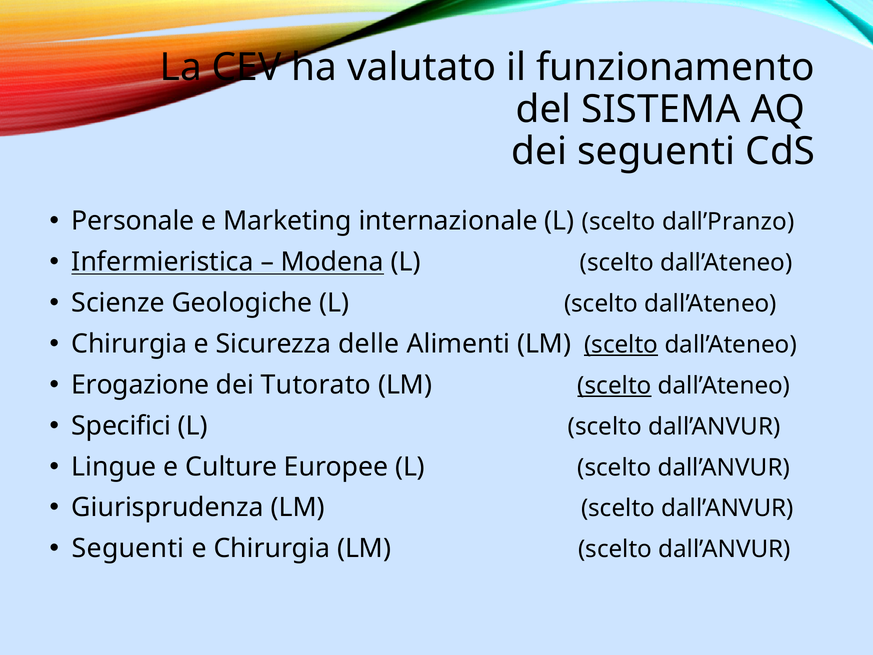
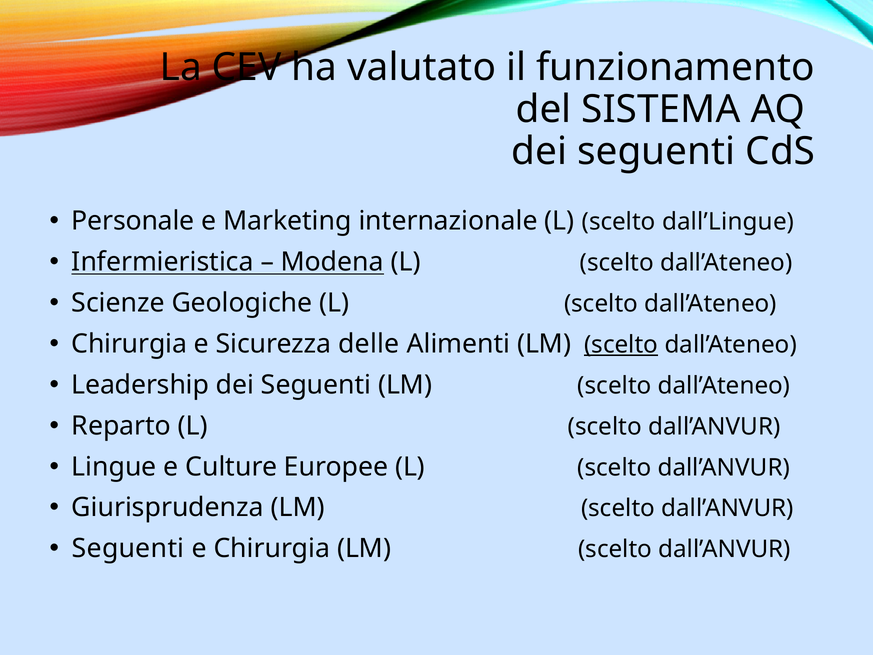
dall’Pranzo: dall’Pranzo -> dall’Lingue
Erogazione: Erogazione -> Leadership
Tutorato at (316, 385): Tutorato -> Seguenti
scelto at (615, 385) underline: present -> none
Specifici: Specifici -> Reparto
